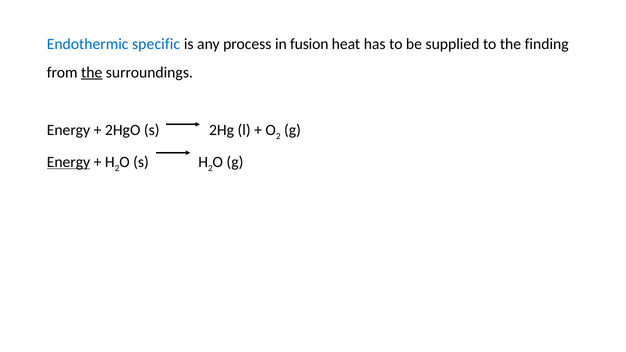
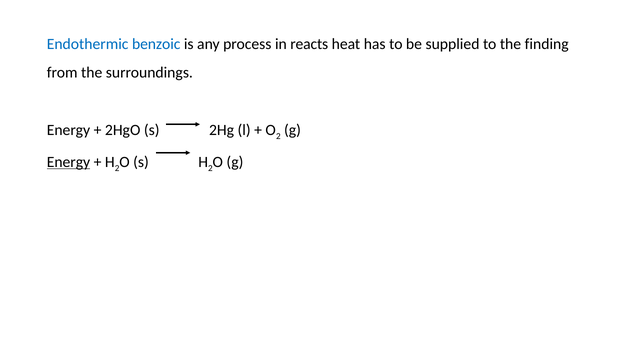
specific: specific -> benzoic
fusion: fusion -> reacts
the at (92, 72) underline: present -> none
